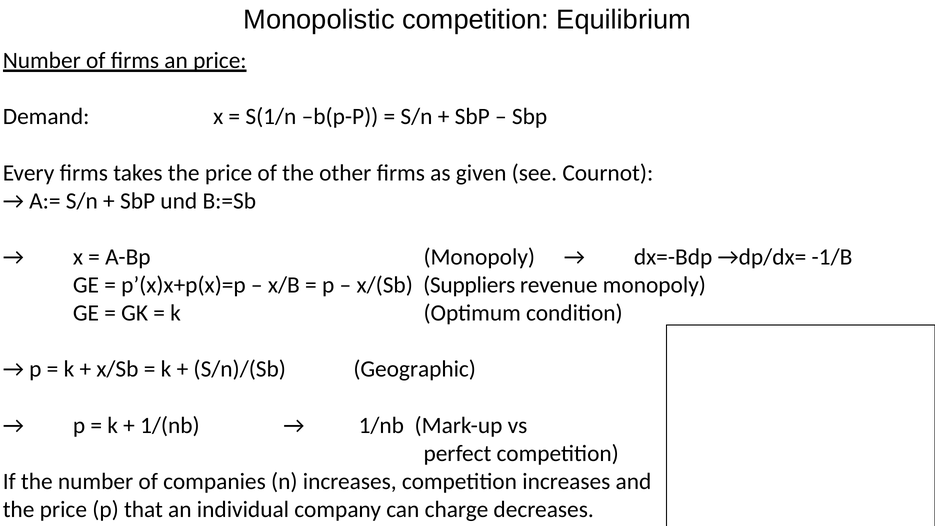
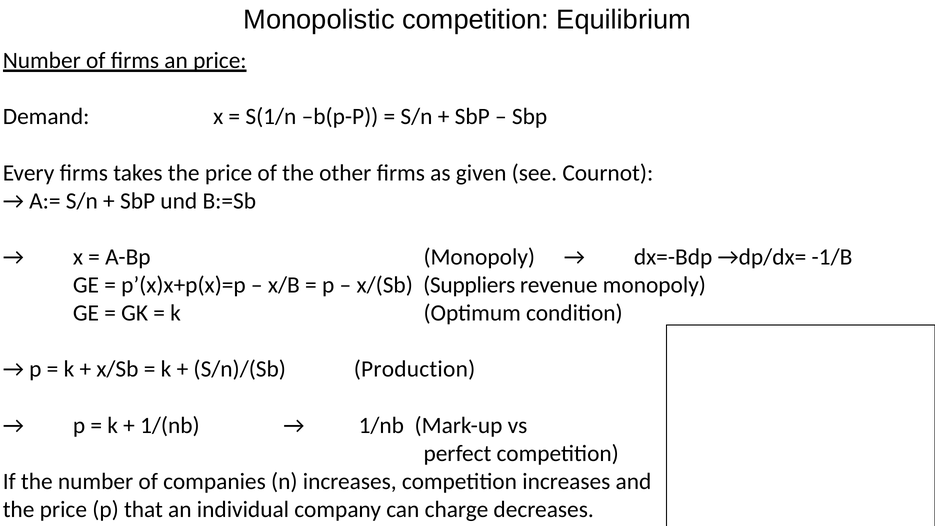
Geographic: Geographic -> Production
